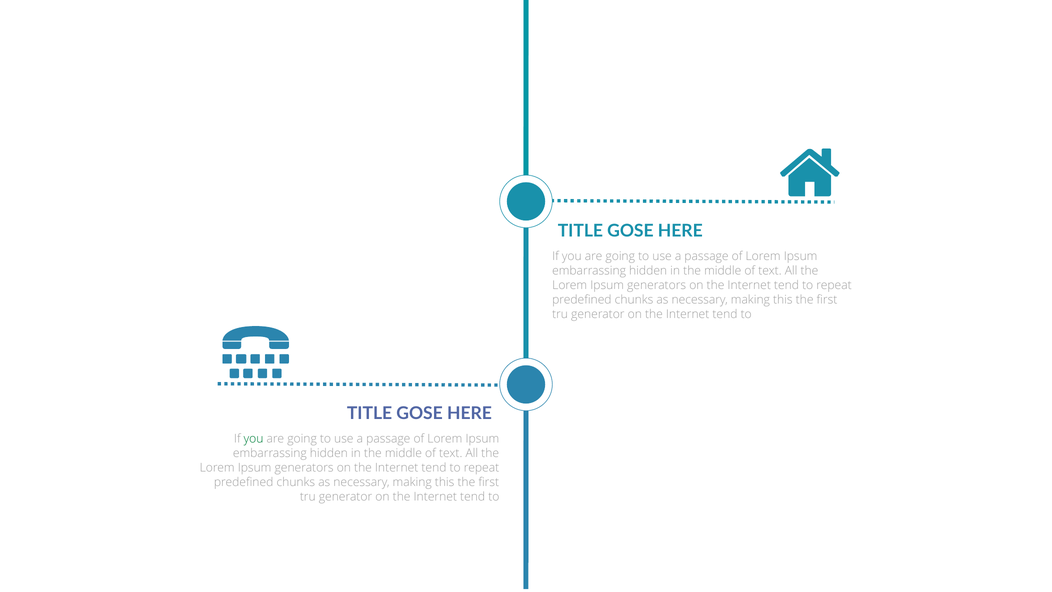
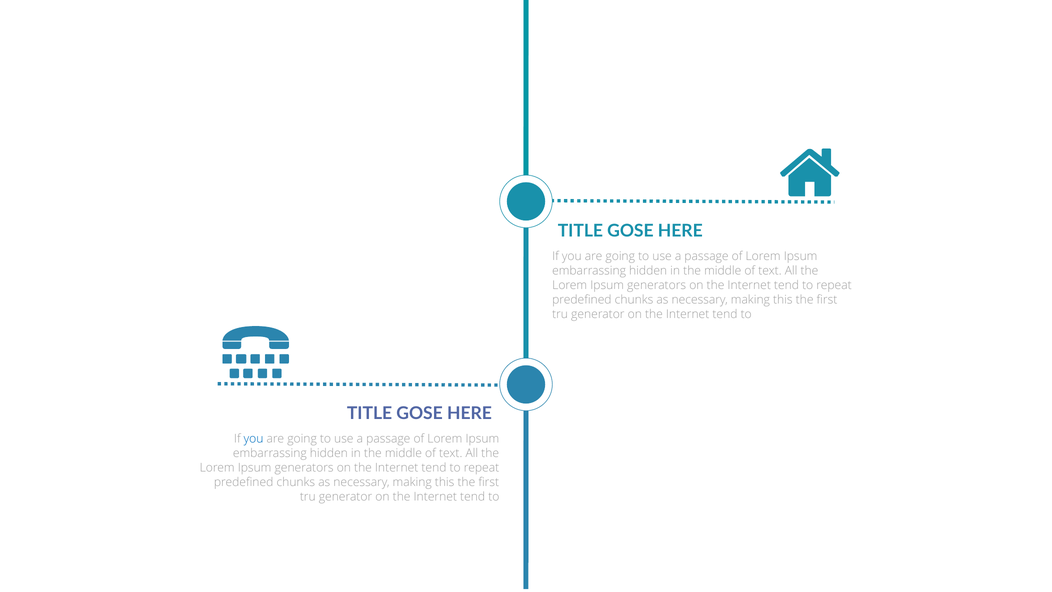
you at (254, 439) colour: green -> blue
